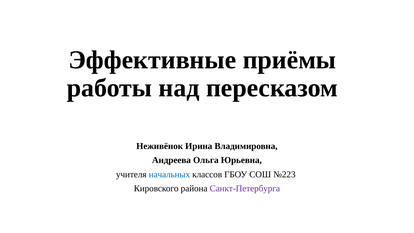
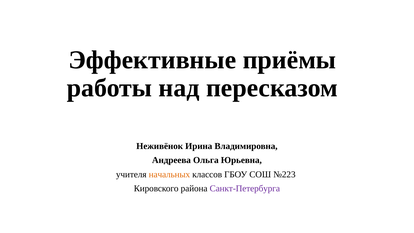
начальных colour: blue -> orange
